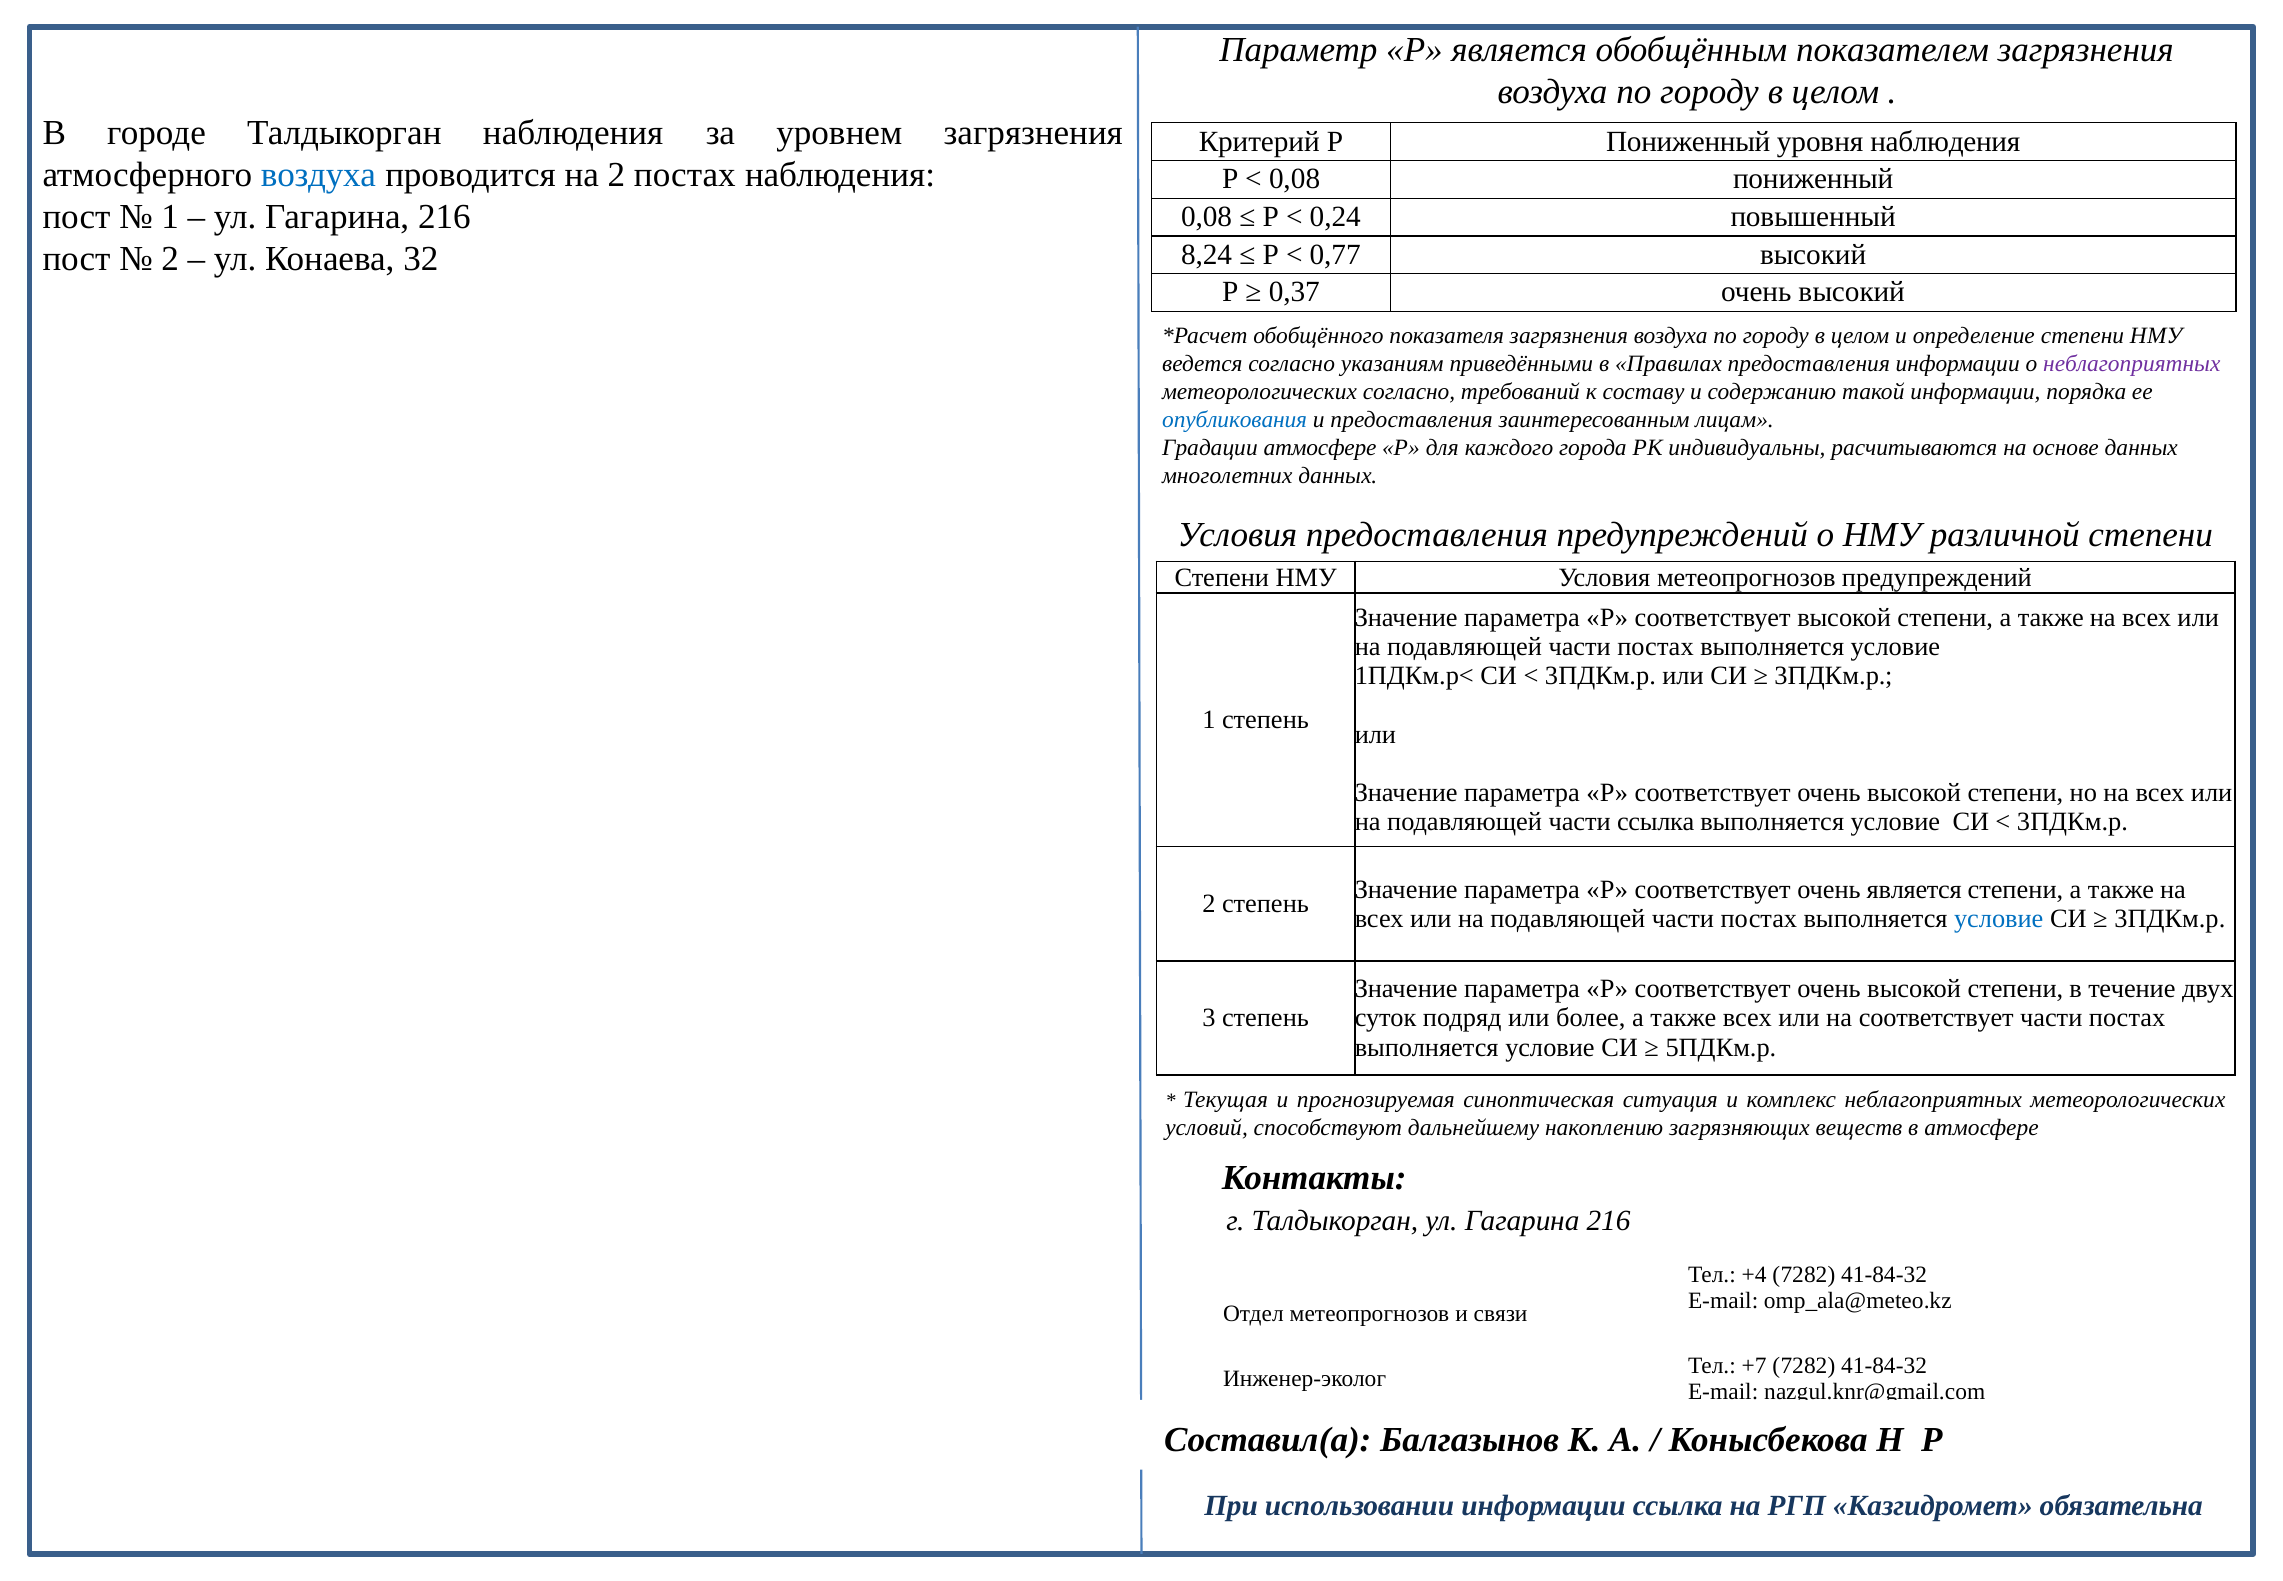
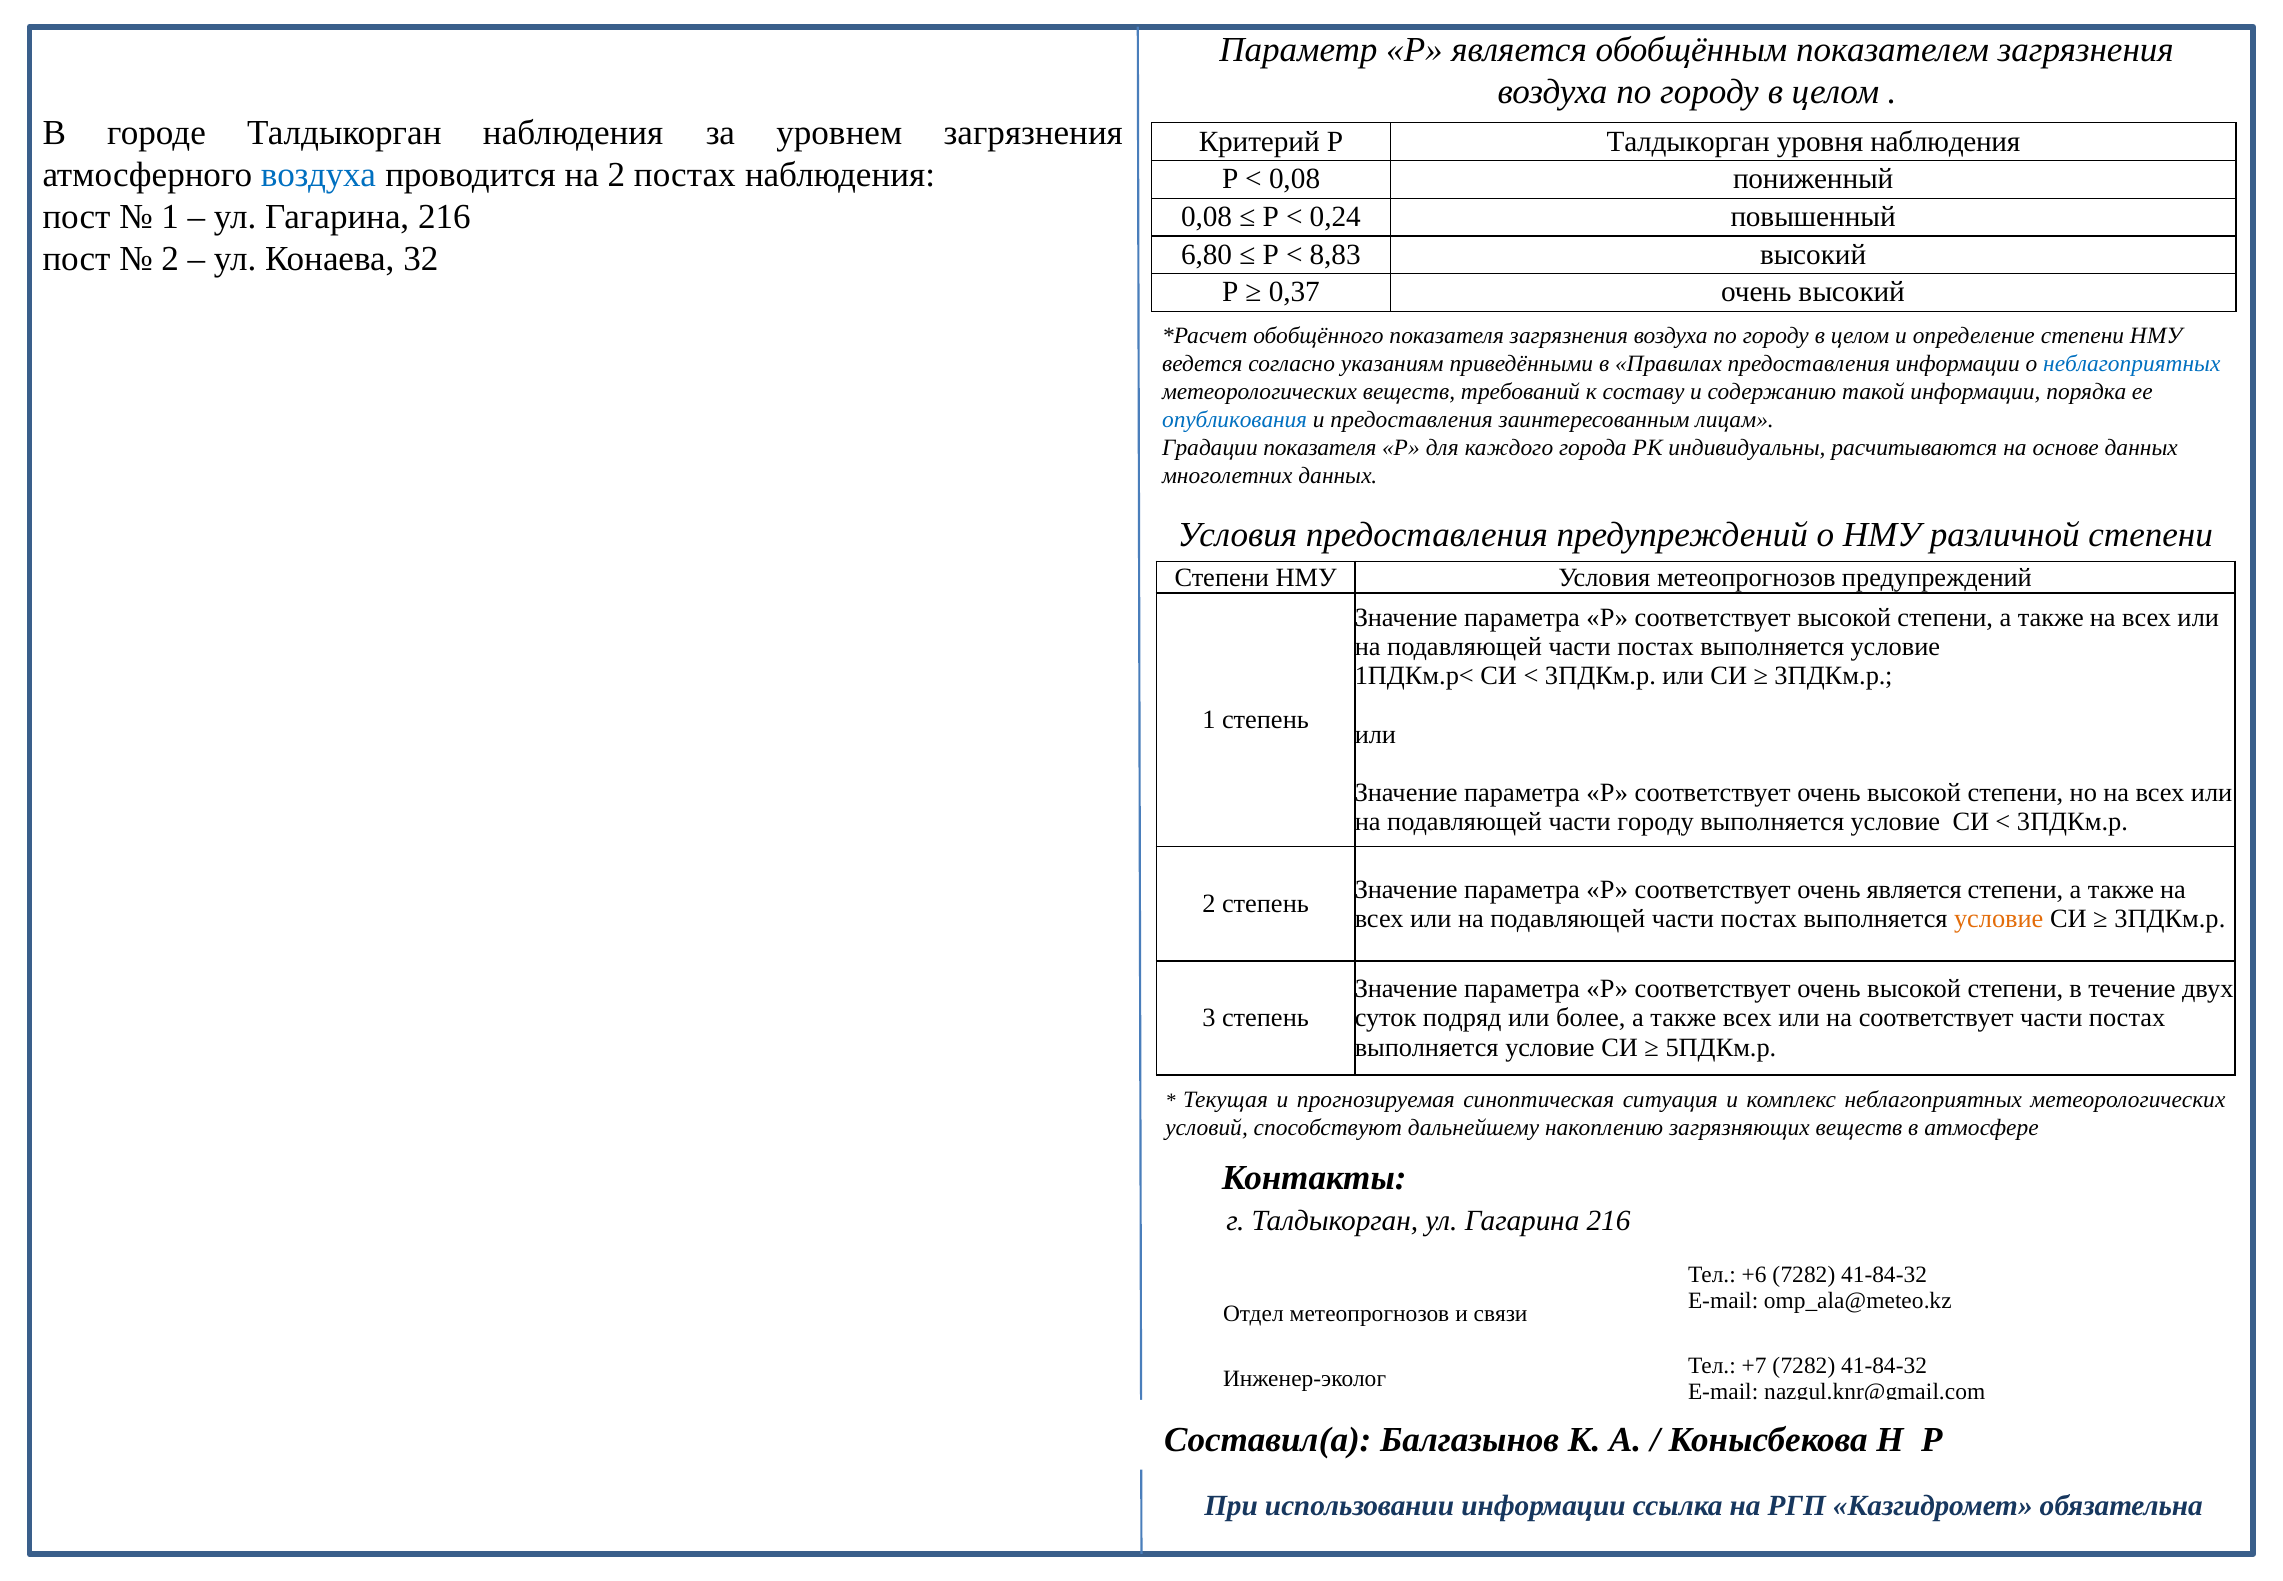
Р Пониженный: Пониженный -> Талдыкорган
8,24: 8,24 -> 6,80
0,77: 0,77 -> 8,83
неблагоприятных at (2132, 363) colour: purple -> blue
метеорологических согласно: согласно -> веществ
Градации атмосфере: атмосфере -> показателя
части ссылка: ссылка -> городу
условие at (1999, 918) colour: blue -> orange
+4: +4 -> +6
